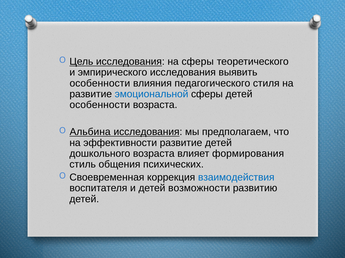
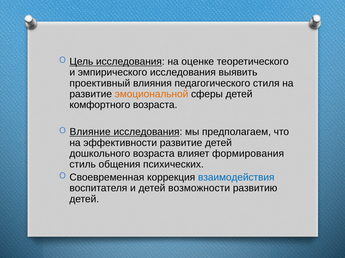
на сферы: сферы -> оценке
особенности at (100, 83): особенности -> проективный
эмоциональной colour: blue -> orange
особенности at (100, 105): особенности -> комфортного
Альбина: Альбина -> Влияние
